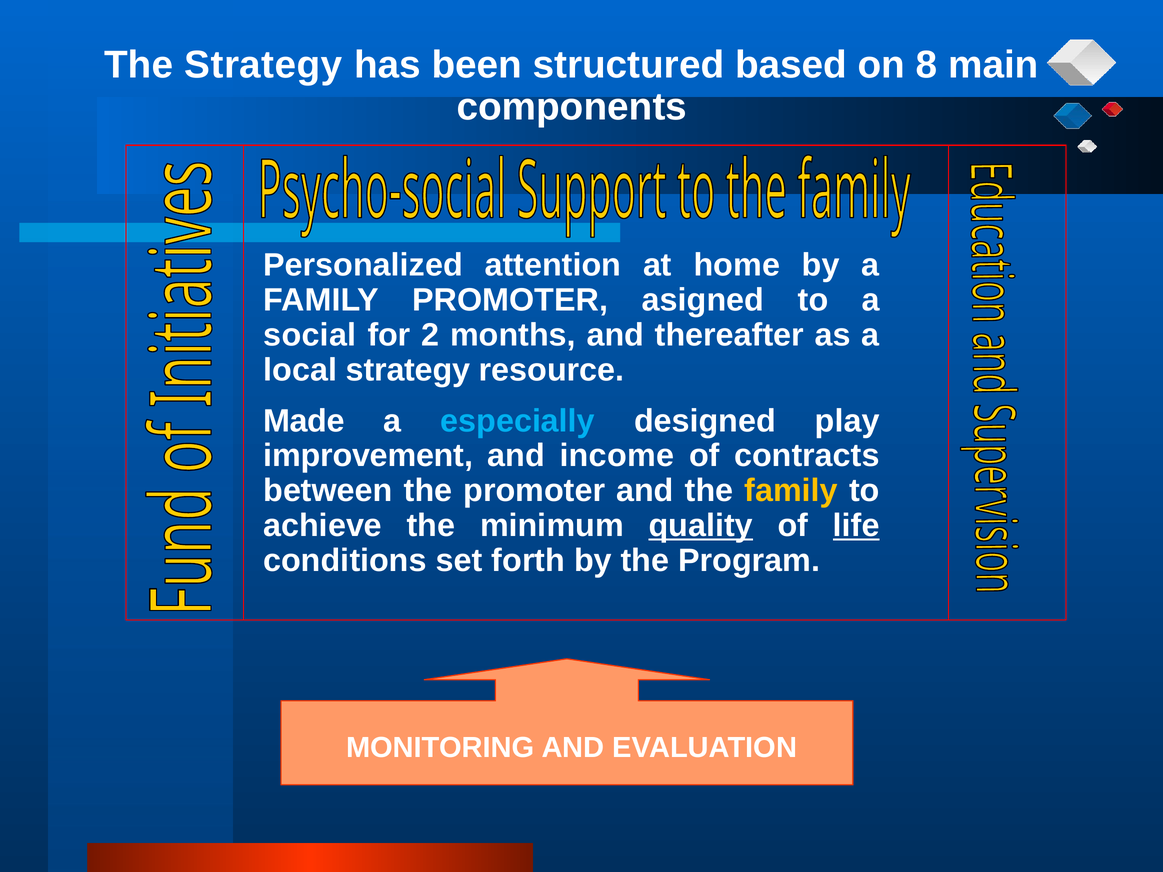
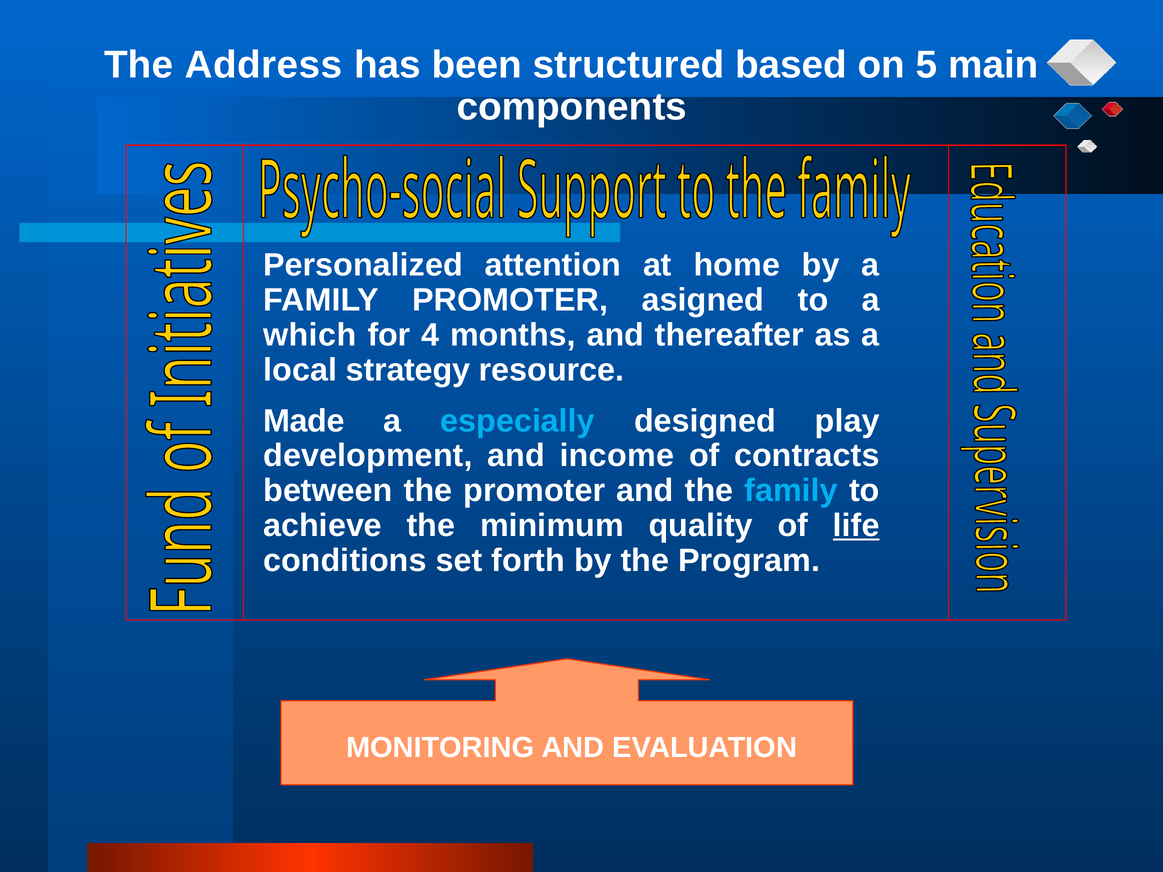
The Strategy: Strategy -> Address
8: 8 -> 5
social: social -> which
2: 2 -> 4
improvement: improvement -> development
family at (791, 491) colour: yellow -> light blue
quality underline: present -> none
